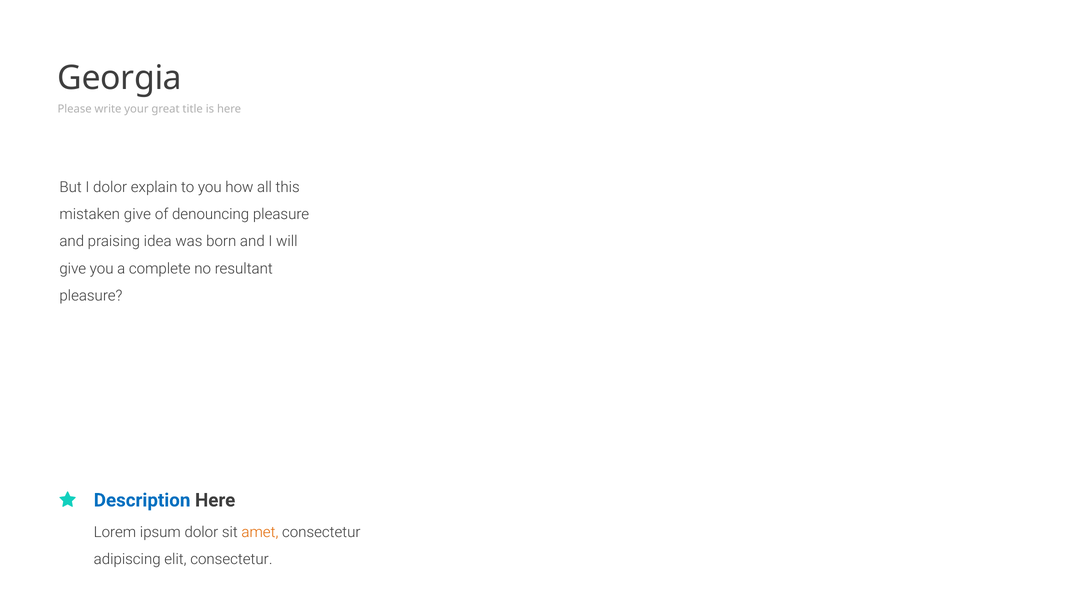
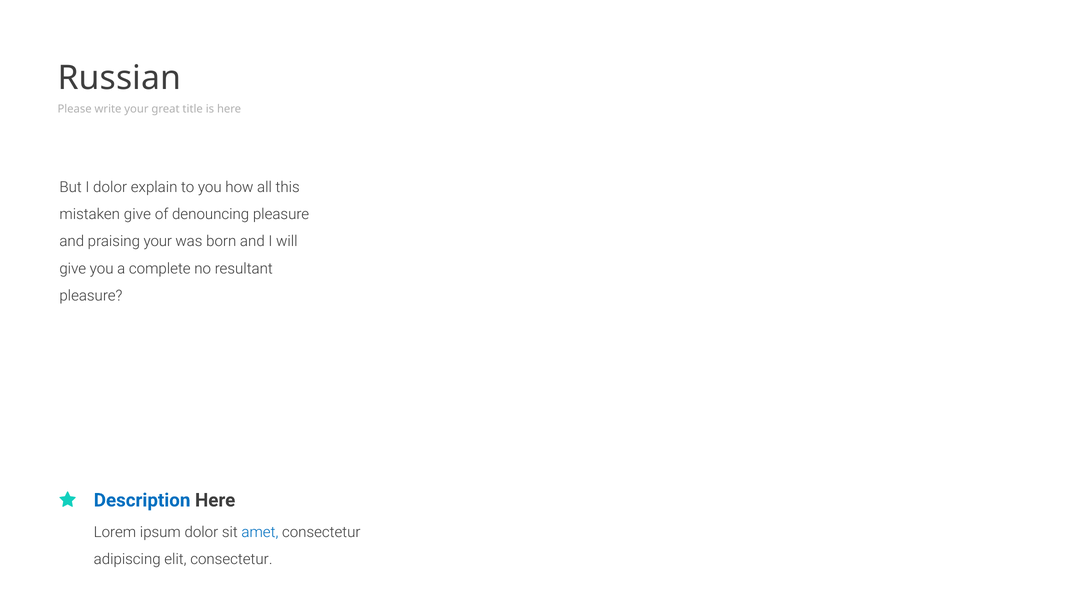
Georgia: Georgia -> Russian
praising idea: idea -> your
amet colour: orange -> blue
